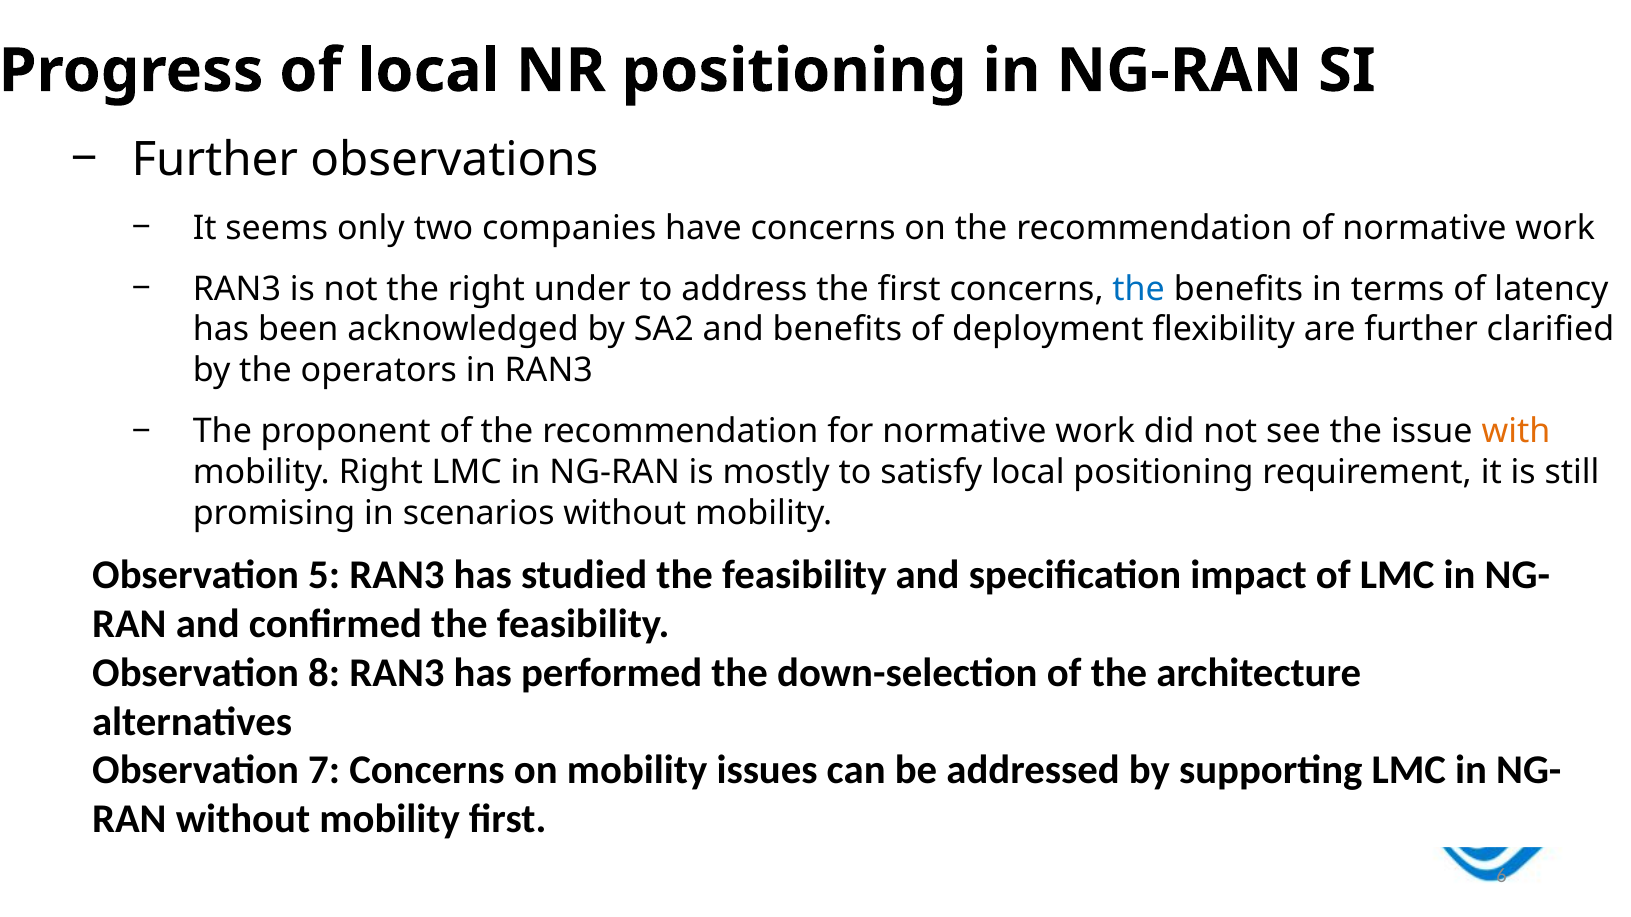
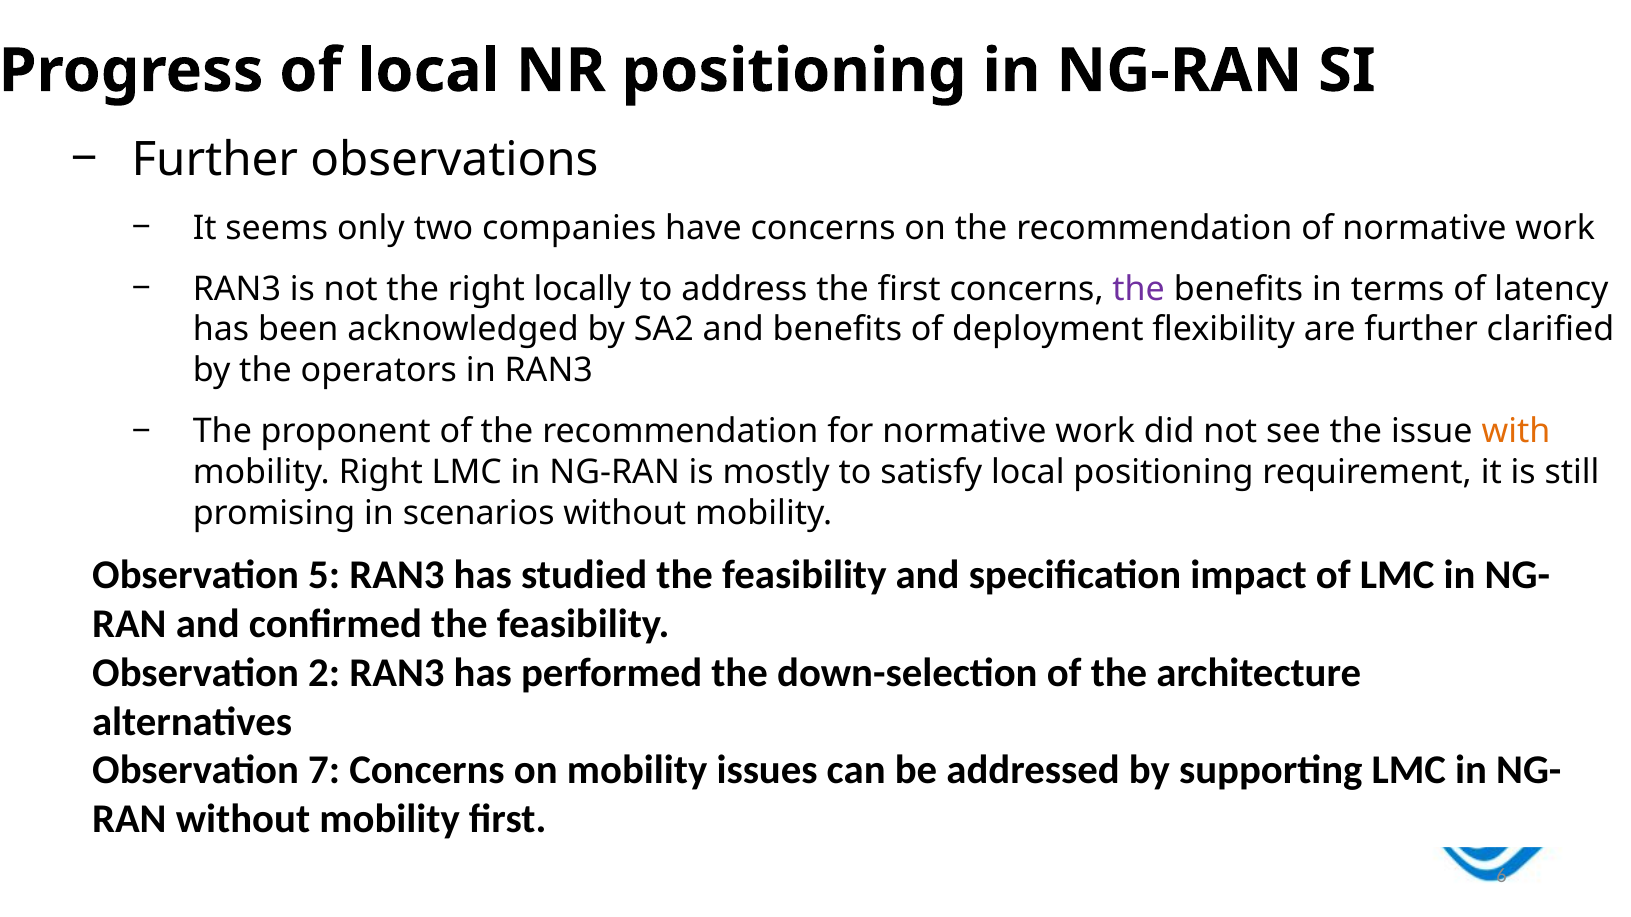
under: under -> locally
the at (1139, 289) colour: blue -> purple
8: 8 -> 2
